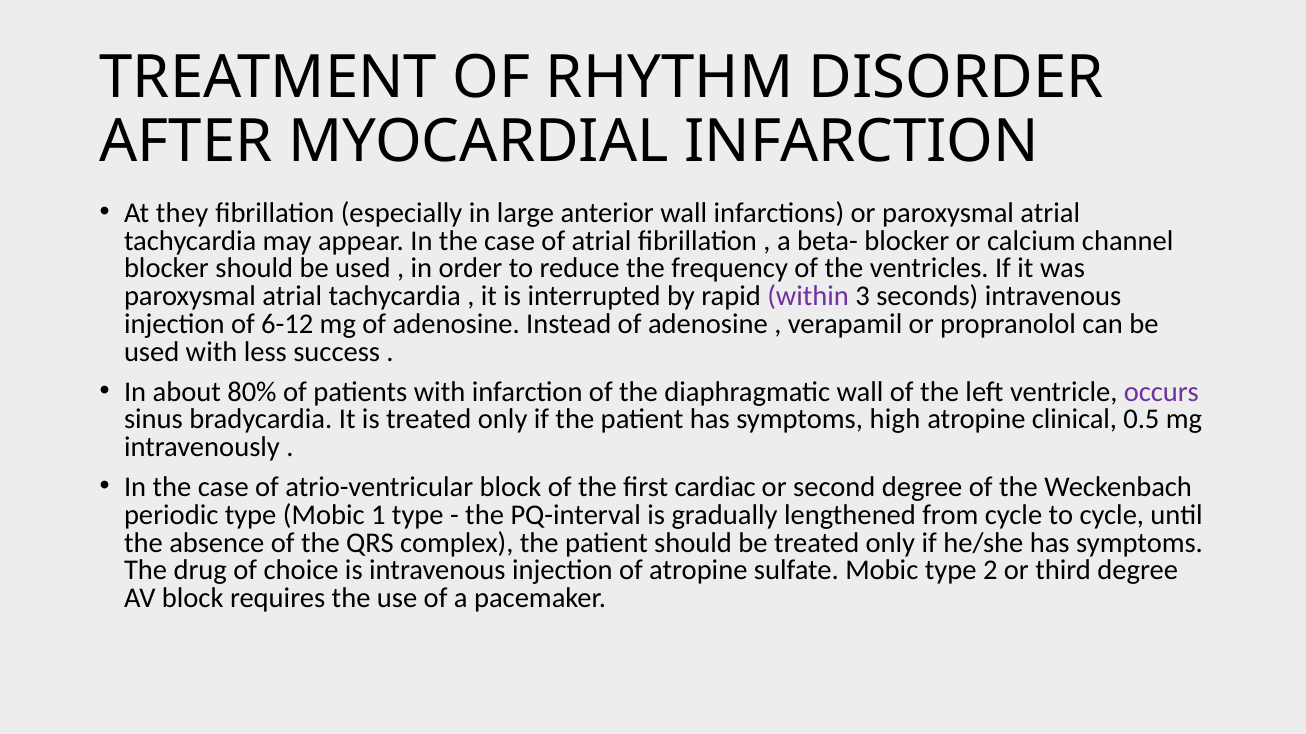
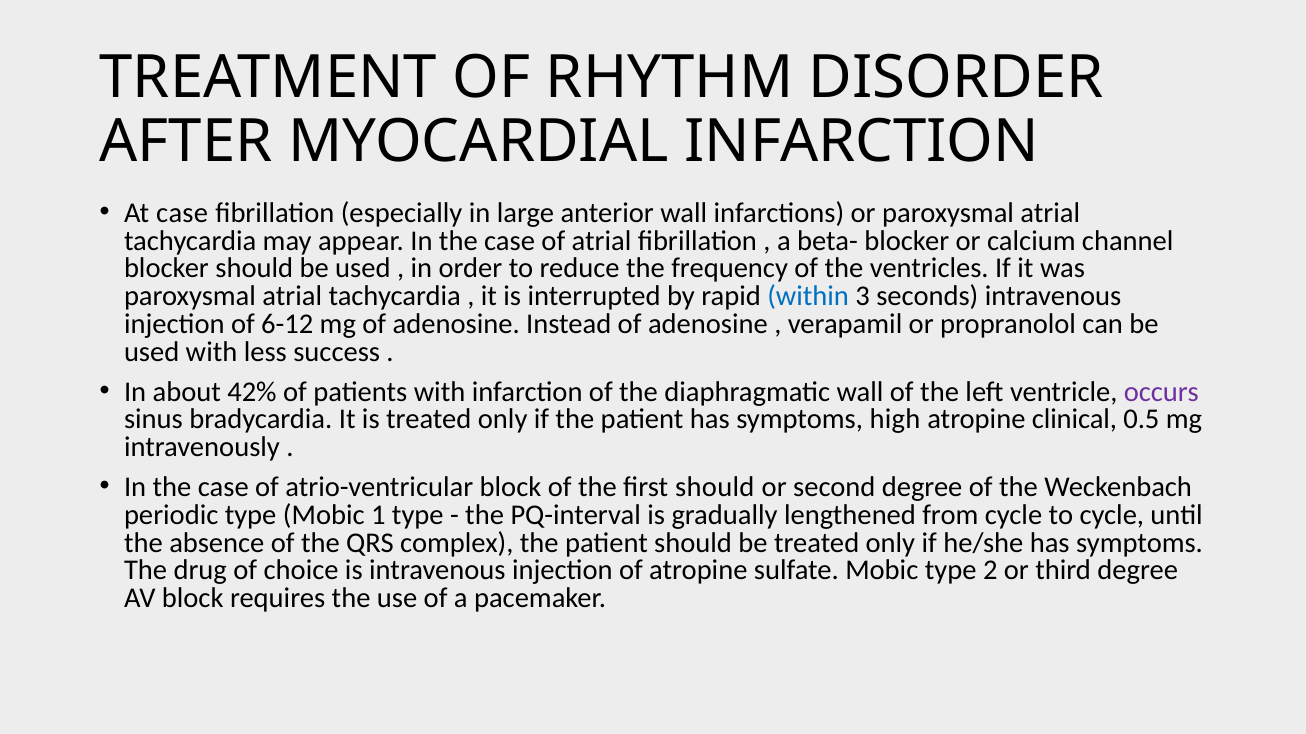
At they: they -> case
within colour: purple -> blue
80%: 80% -> 42%
first cardiac: cardiac -> should
